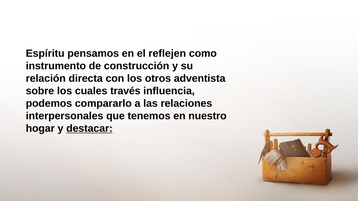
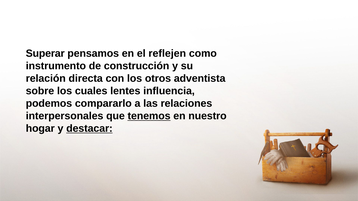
Espíritu: Espíritu -> Superar
través: través -> lentes
tenemos underline: none -> present
